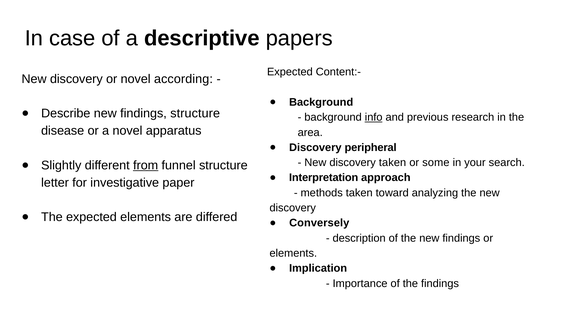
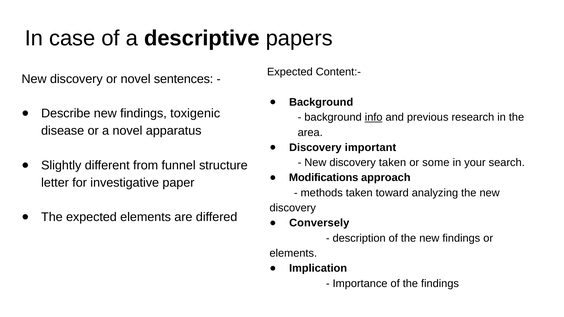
according: according -> sentences
findings structure: structure -> toxigenic
peripheral: peripheral -> important
from underline: present -> none
Interpretation: Interpretation -> Modifications
